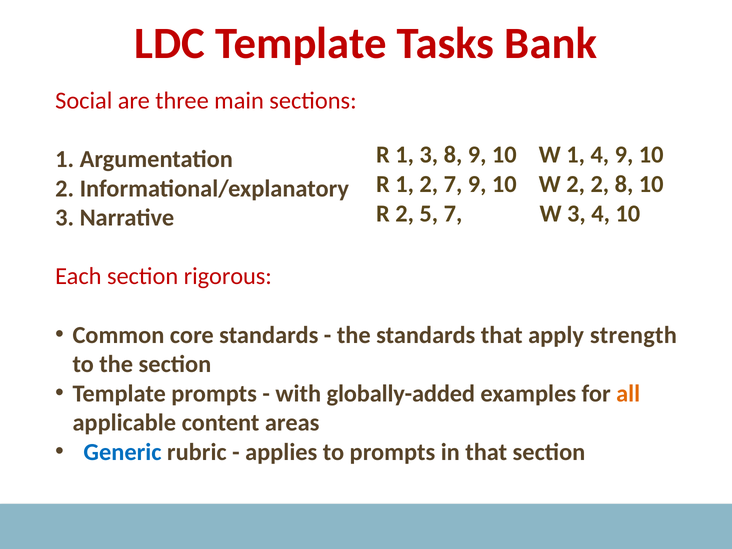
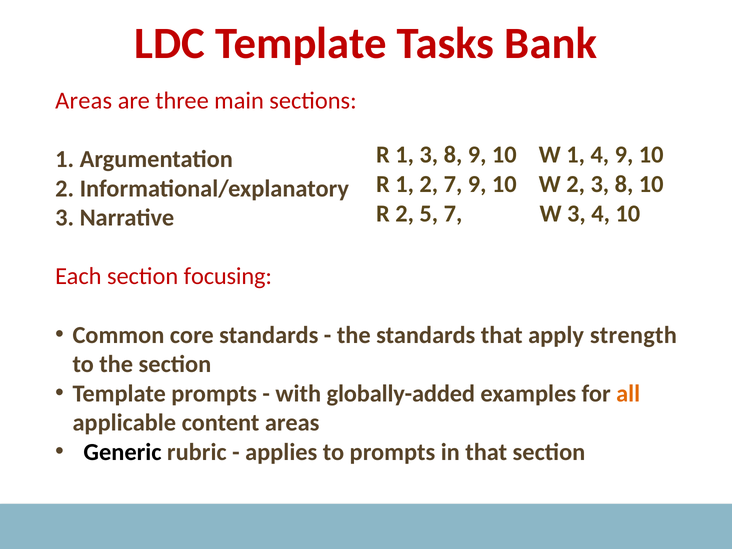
Social at (84, 101): Social -> Areas
2 2: 2 -> 3
rigorous: rigorous -> focusing
Generic colour: blue -> black
